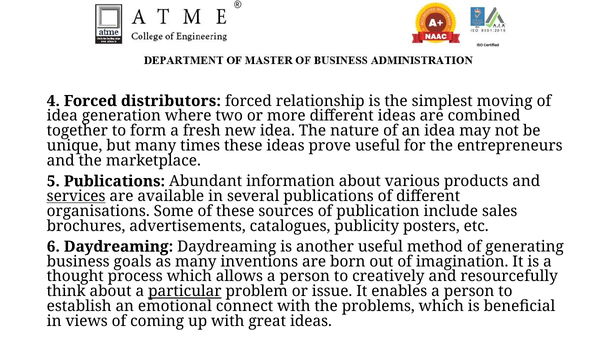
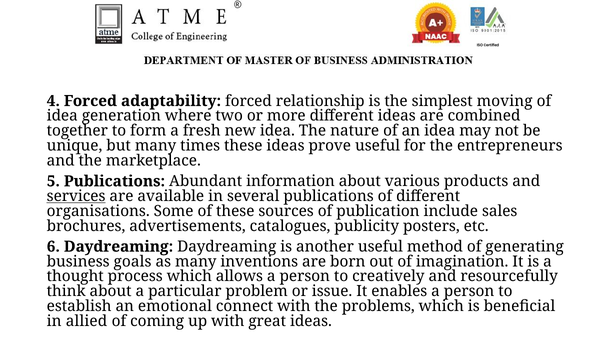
distributors: distributors -> adaptability
particular underline: present -> none
views: views -> allied
